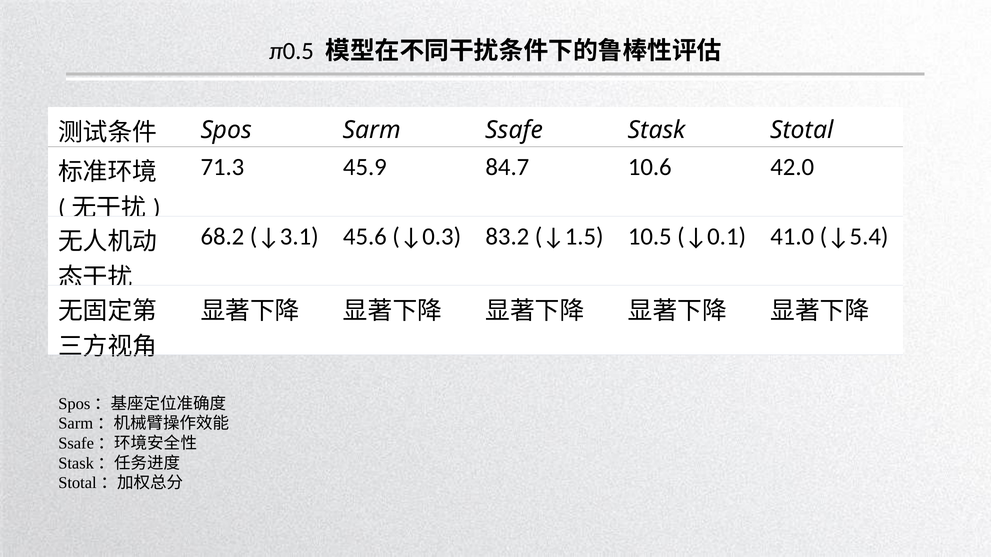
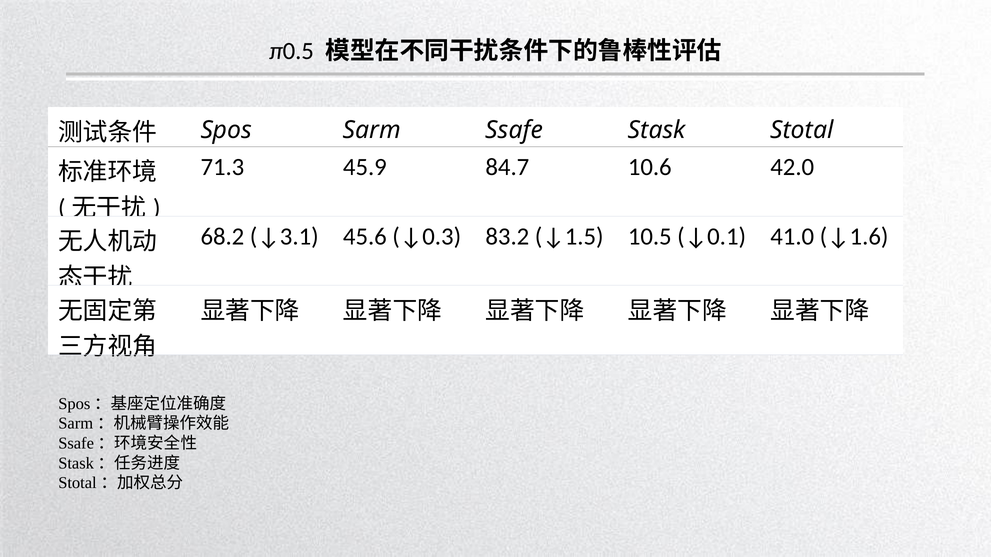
↓5.4: ↓5.4 -> ↓1.6
